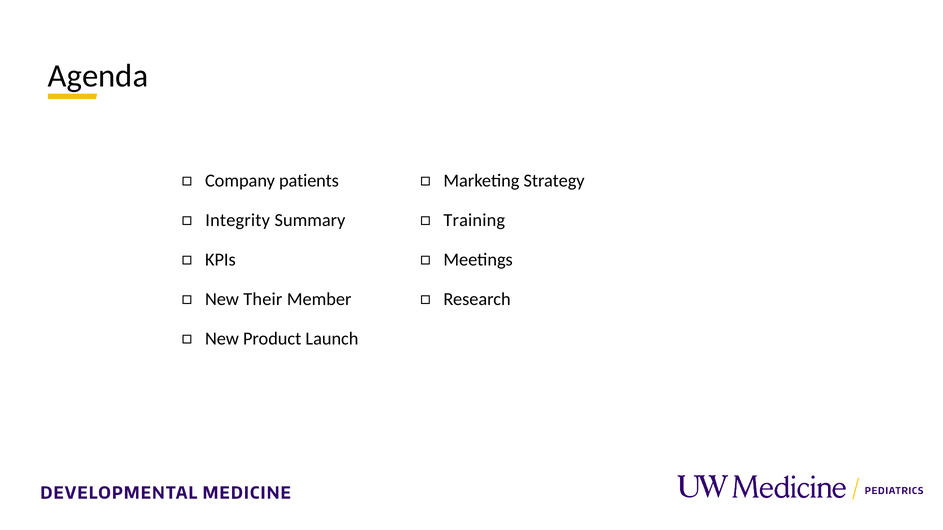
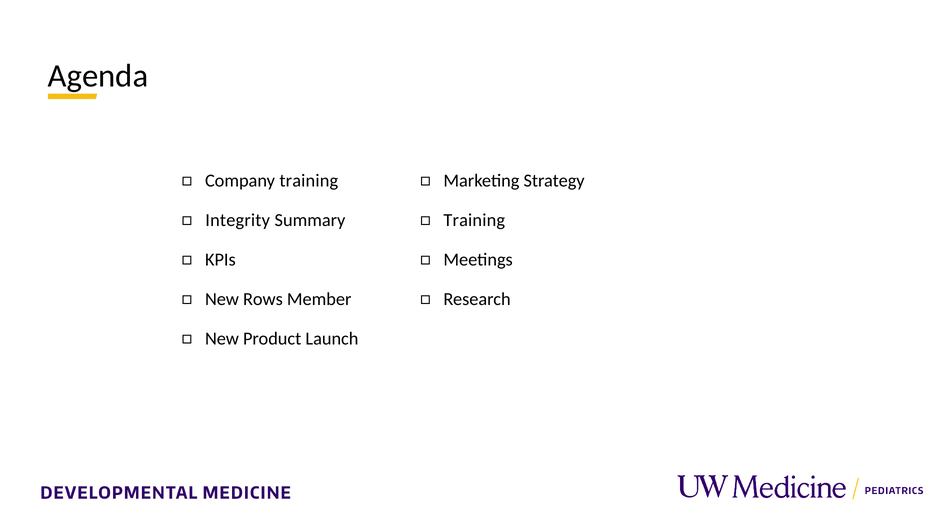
Company patients: patients -> training
Their: Their -> Rows
